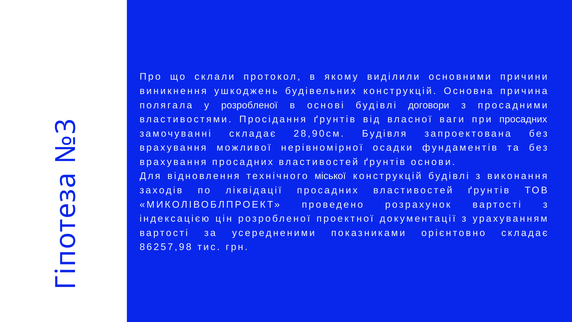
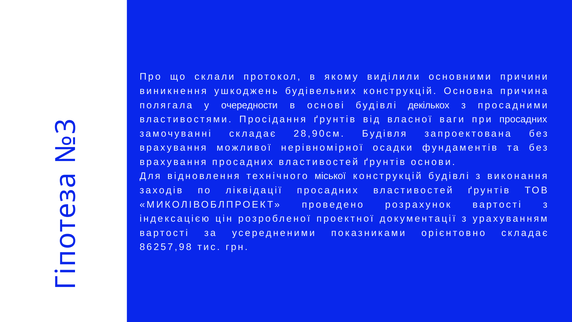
у розробленої: розробленої -> очередности
договори: договори -> декількох
